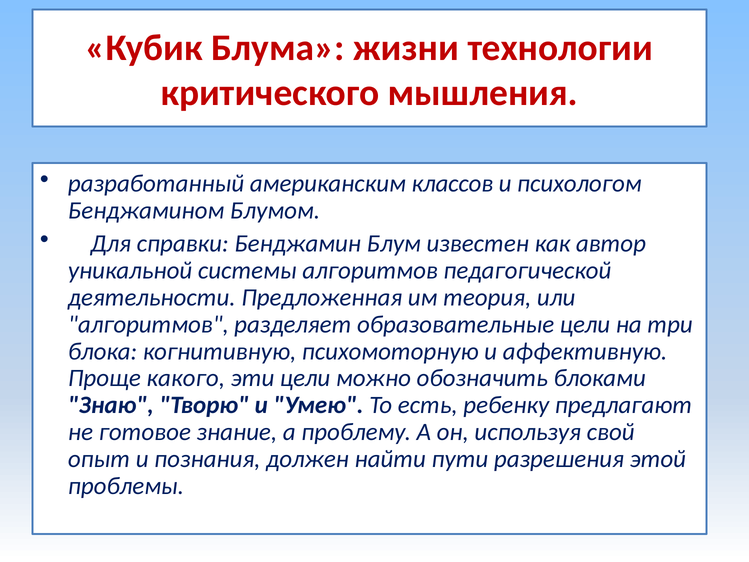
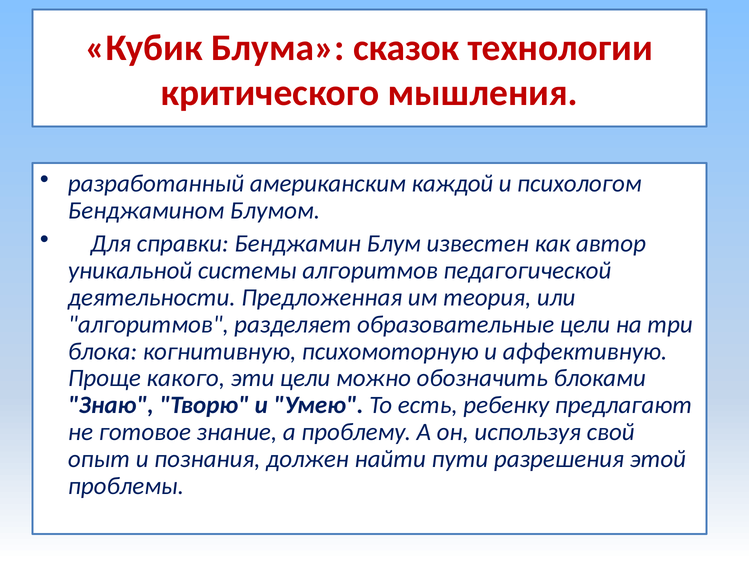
жизни: жизни -> сказок
классов: классов -> каждой
